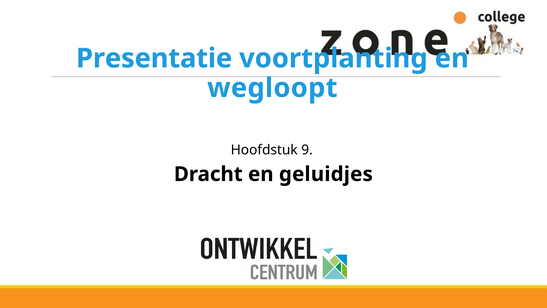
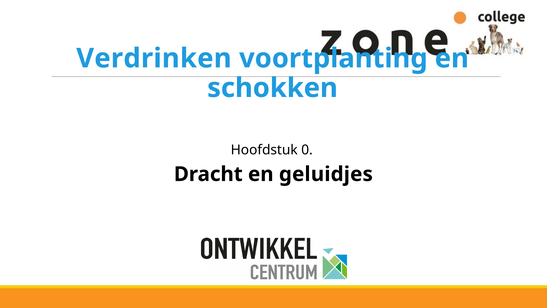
Presentatie: Presentatie -> Verdrinken
wegloopt: wegloopt -> schokken
9: 9 -> 0
